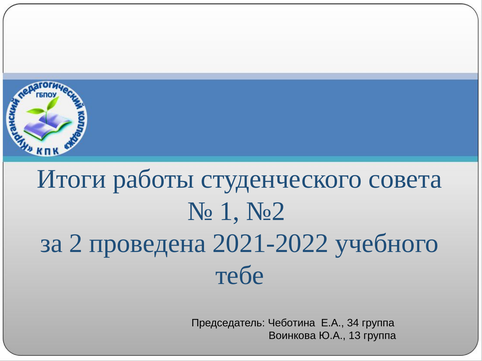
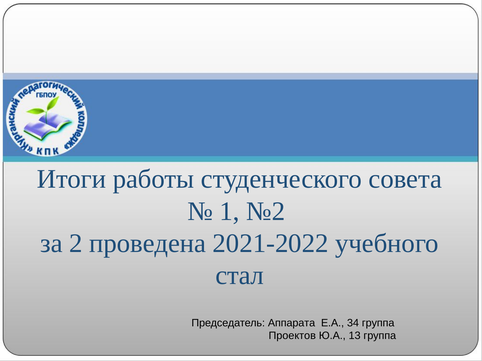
тебе: тебе -> стал
Чеботина: Чеботина -> Аппарата
Воинкова: Воинкова -> Проектов
